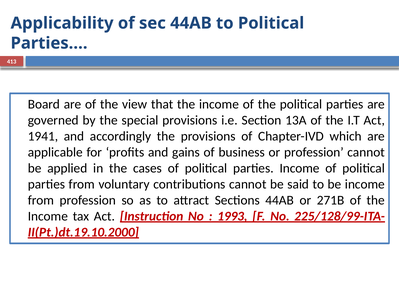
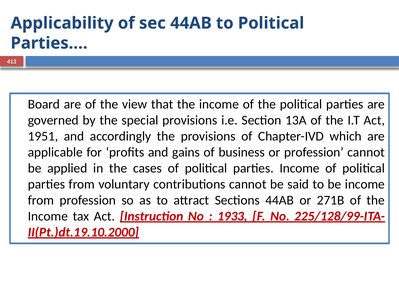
1941: 1941 -> 1951
1993: 1993 -> 1933
